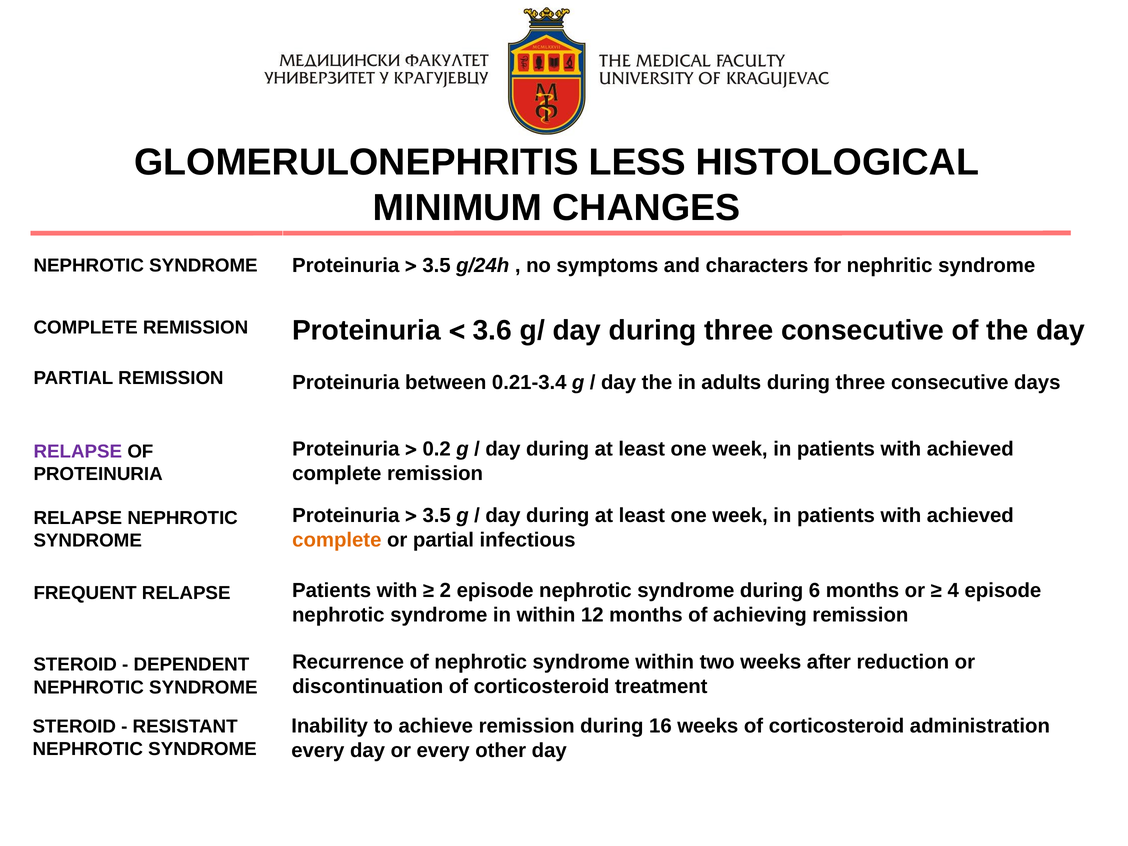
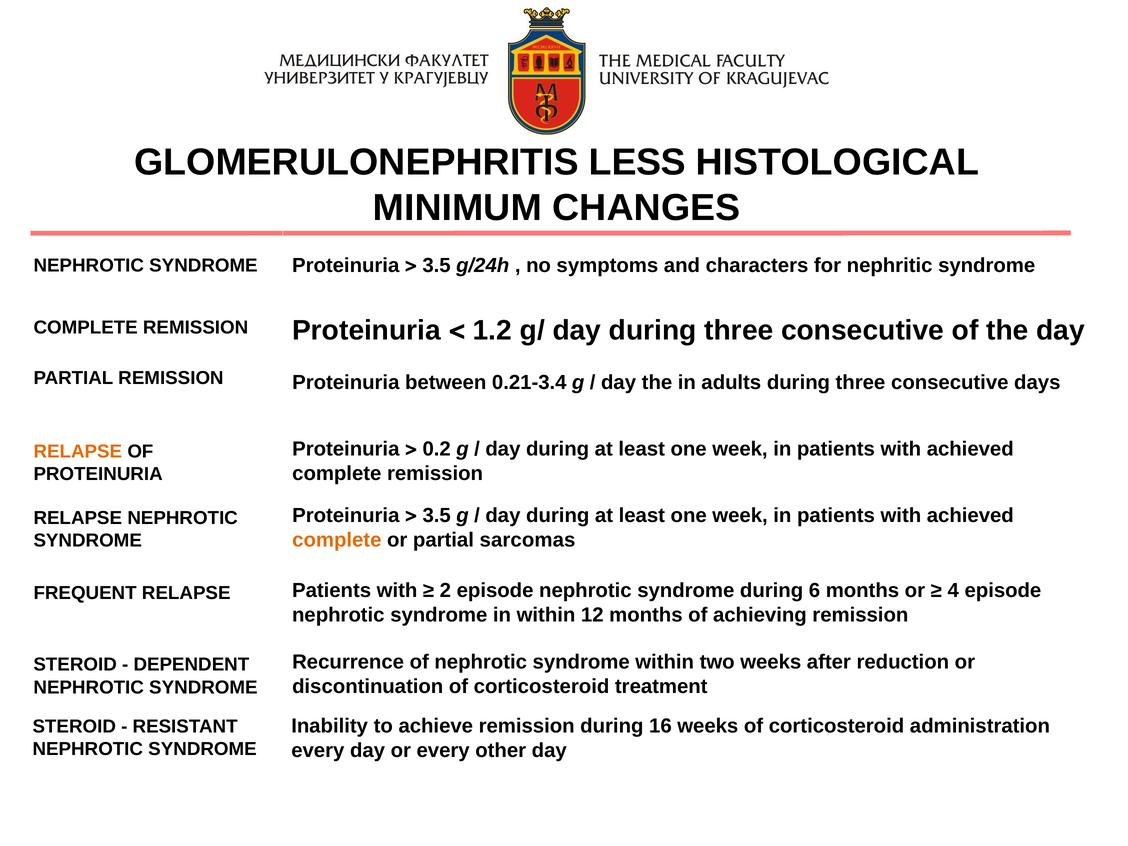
3.6: 3.6 -> 1.2
RELAPSE at (78, 452) colour: purple -> orange
infectious: infectious -> sarcomas
